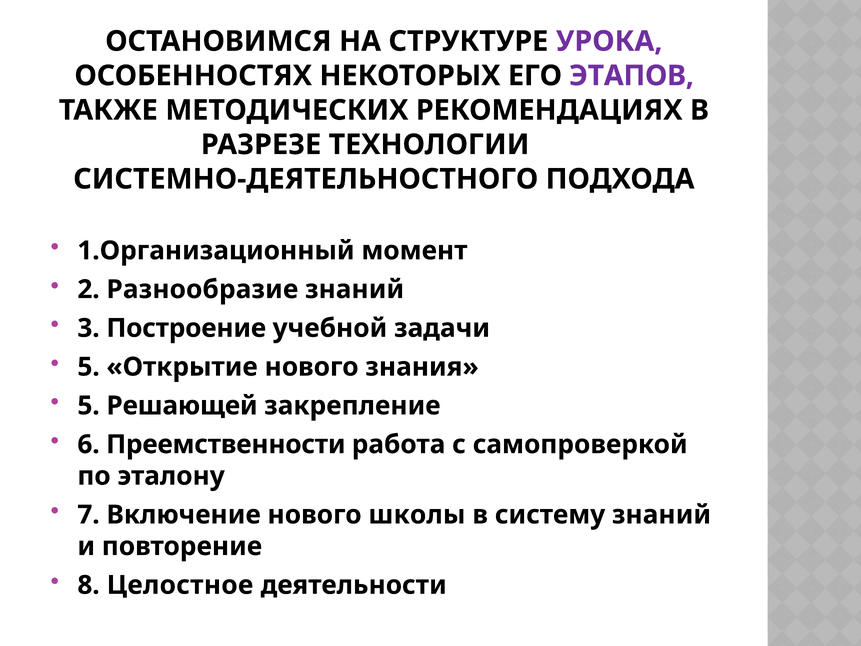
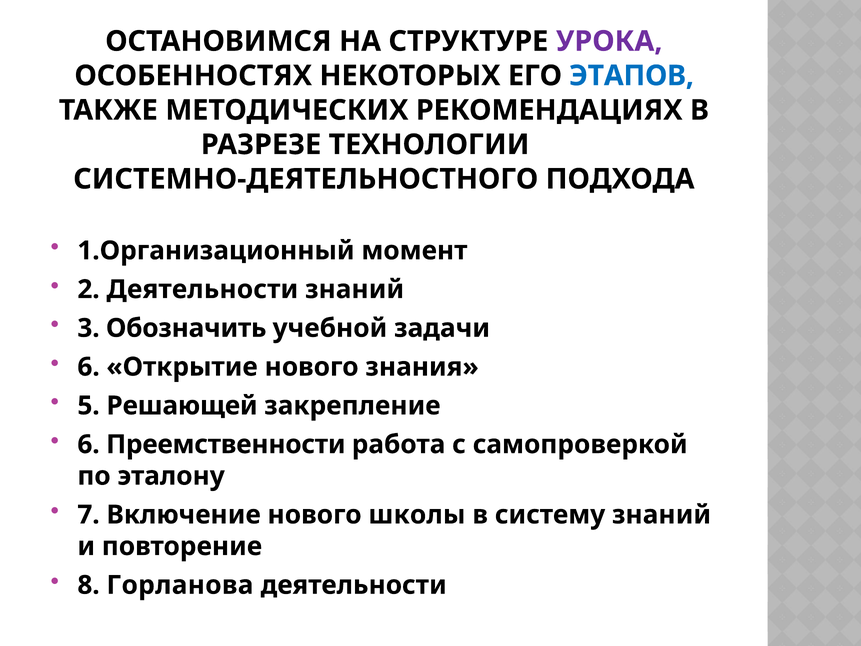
ЭТАПОВ colour: purple -> blue
2 Разнообразие: Разнообразие -> Деятельности
Построение: Построение -> Обозначить
5 at (89, 367): 5 -> 6
Целостное: Целостное -> Горланова
